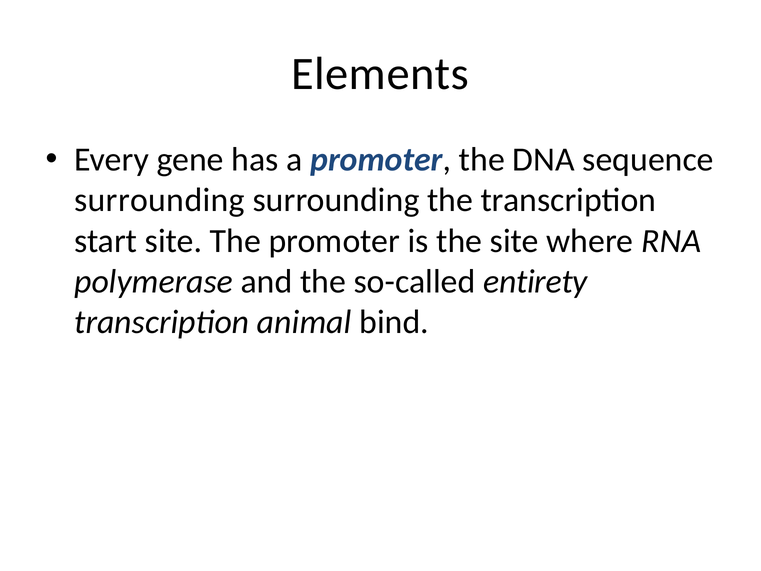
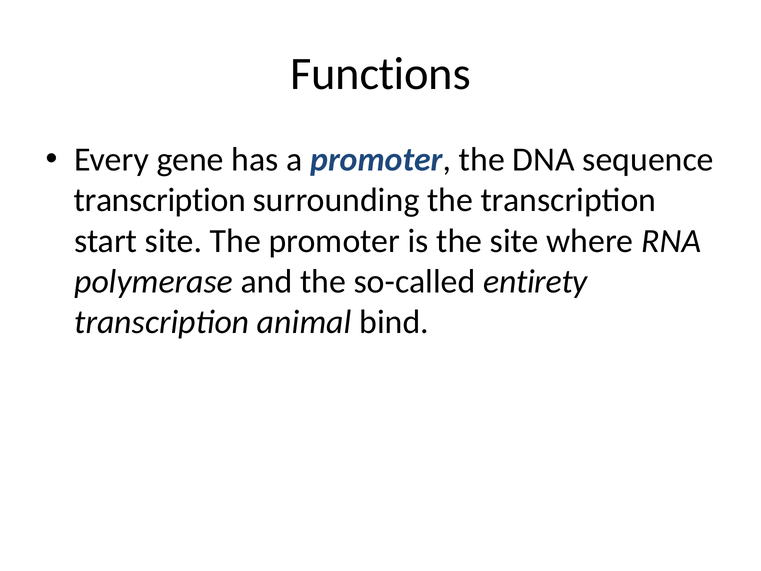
Elements: Elements -> Functions
surrounding at (160, 200): surrounding -> transcription
